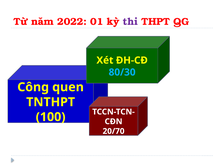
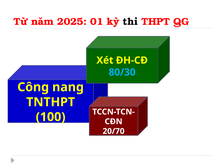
2022: 2022 -> 2025
thi colour: purple -> black
quen: quen -> nang
